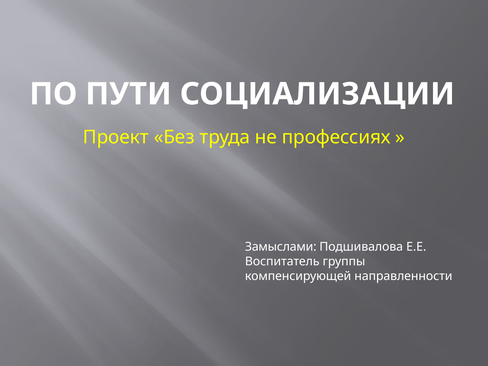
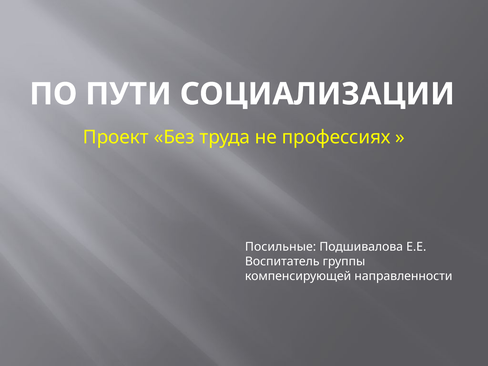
Замыслами: Замыслами -> Посильные
